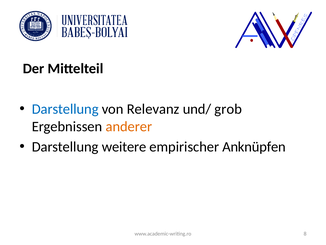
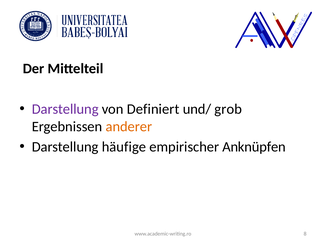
Darstellung at (65, 109) colour: blue -> purple
Relevanz: Relevanz -> Definiert
weitere: weitere -> häufige
